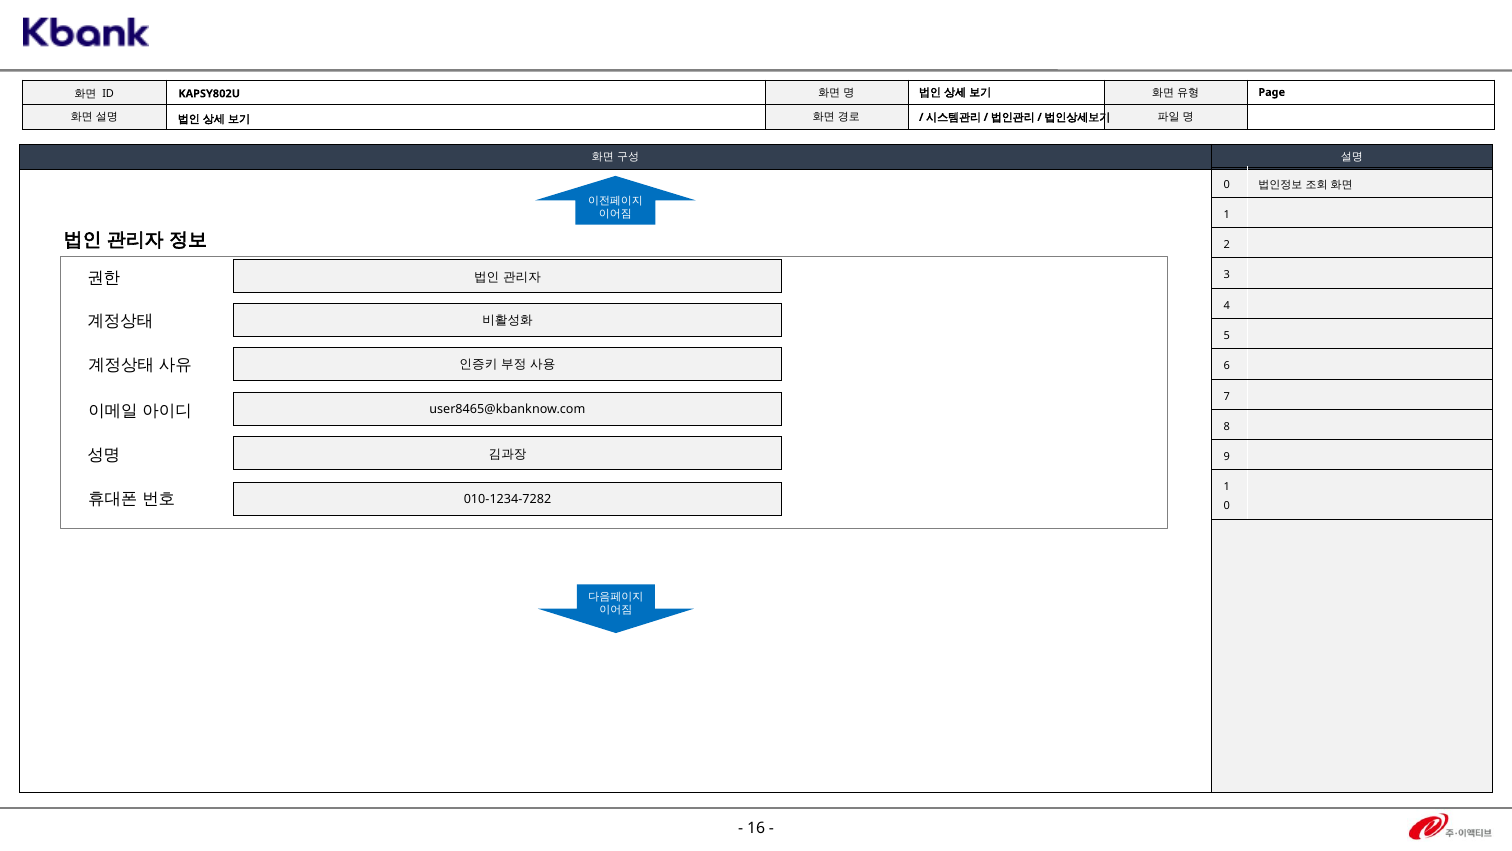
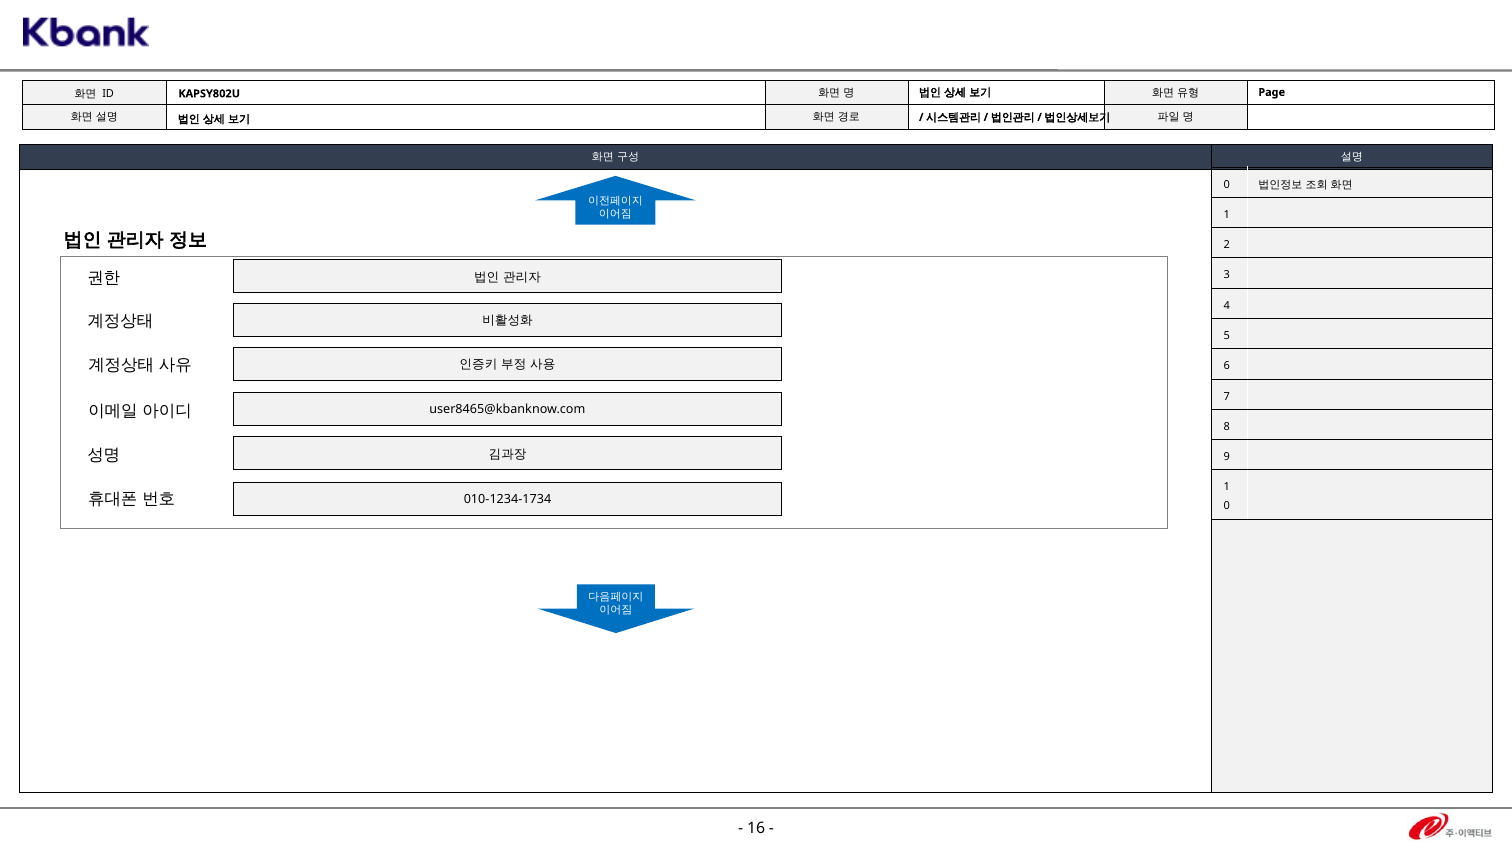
010-1234-7282: 010-1234-7282 -> 010-1234-1734
